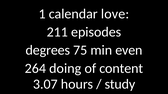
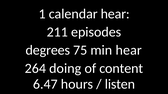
calendar love: love -> hear
min even: even -> hear
3.07: 3.07 -> 6.47
study: study -> listen
